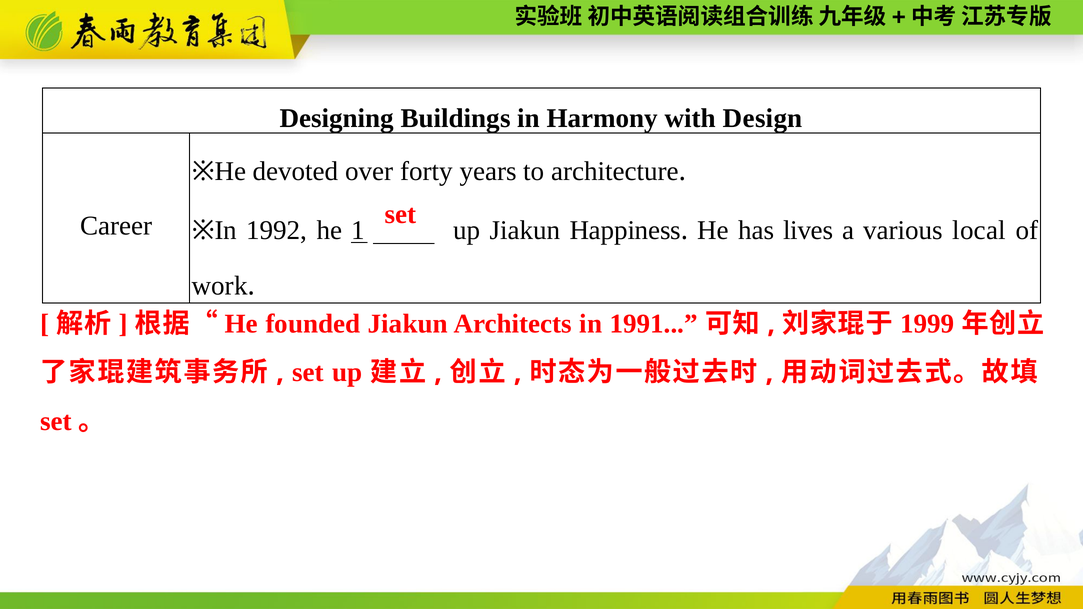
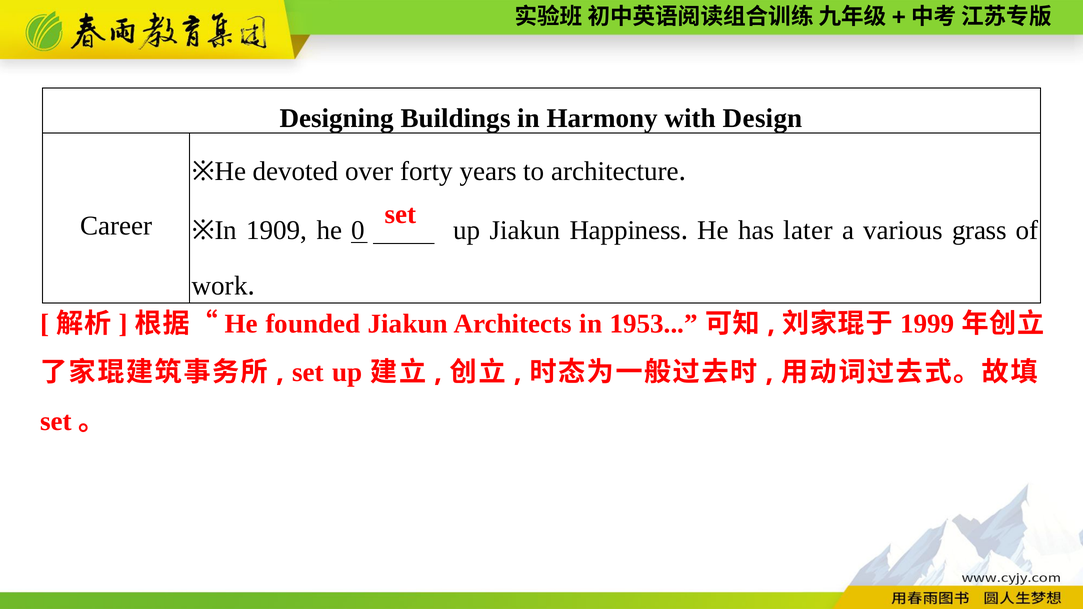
1992: 1992 -> 1909
1: 1 -> 0
lives: lives -> later
local: local -> grass
1991: 1991 -> 1953
